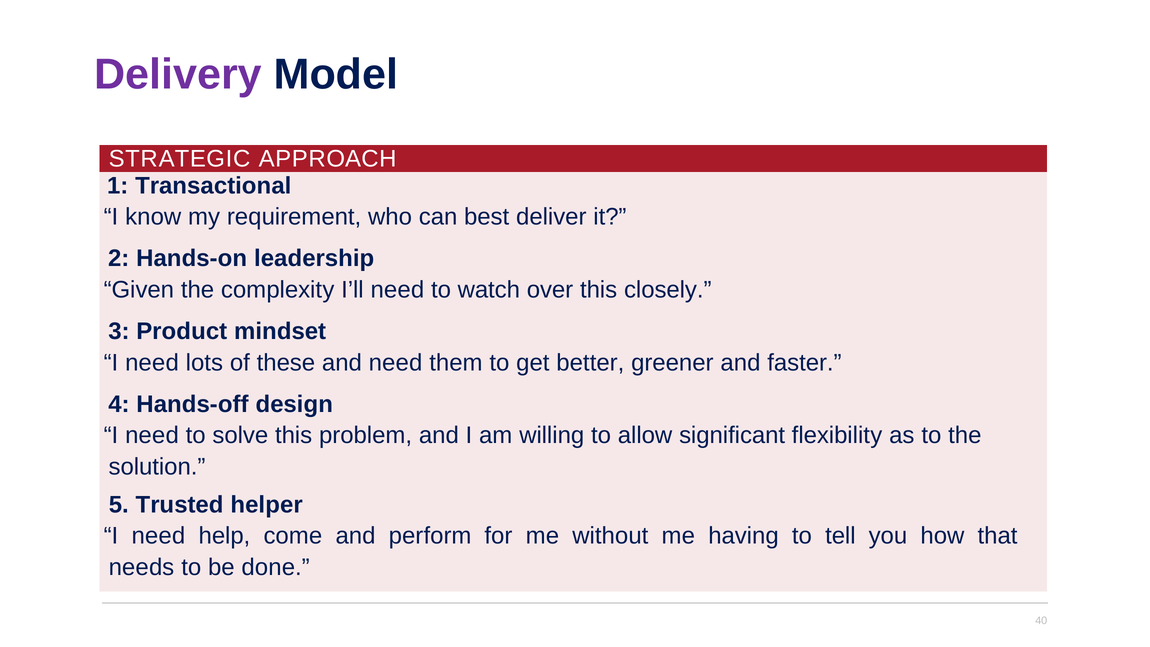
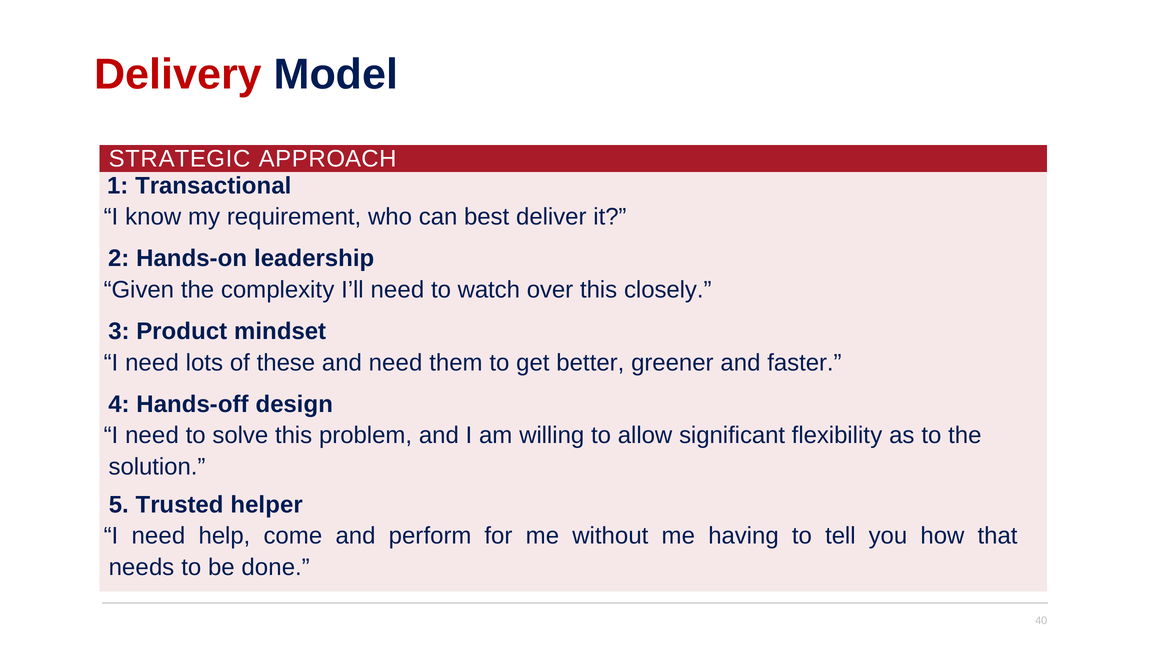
Delivery colour: purple -> red
